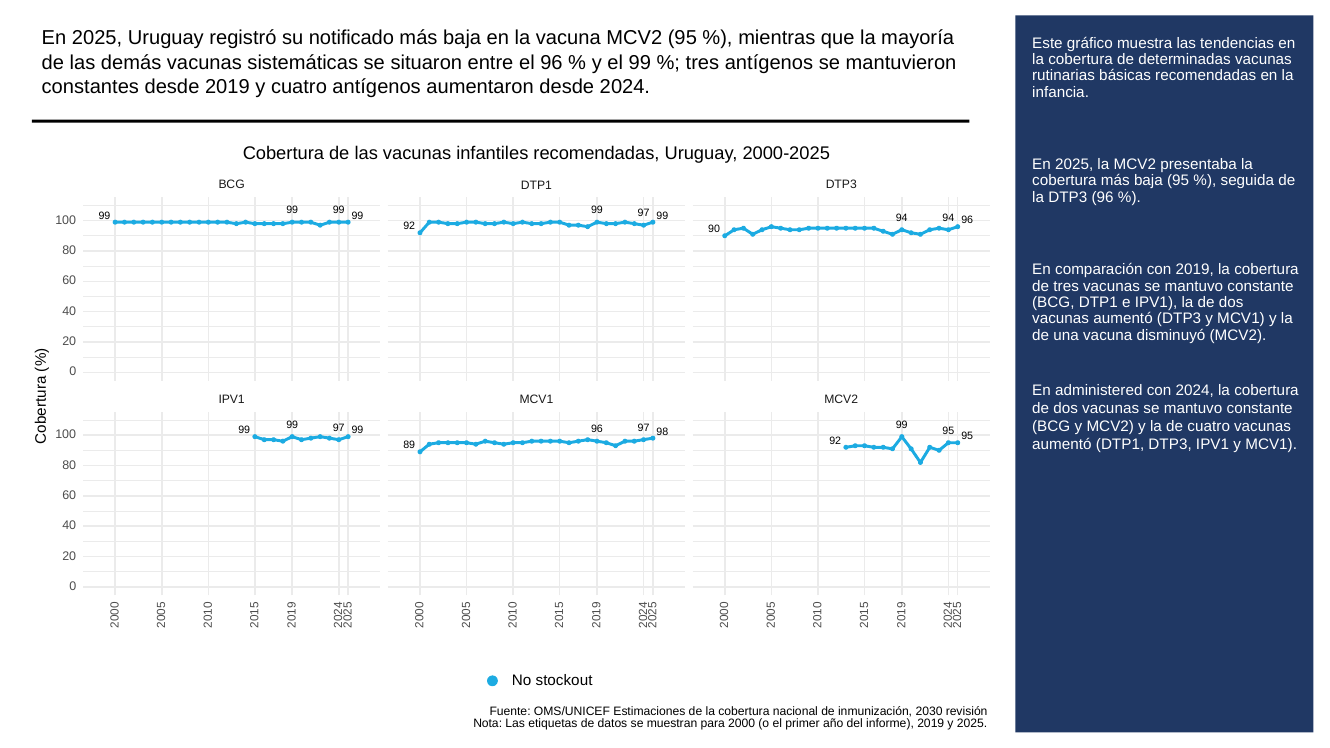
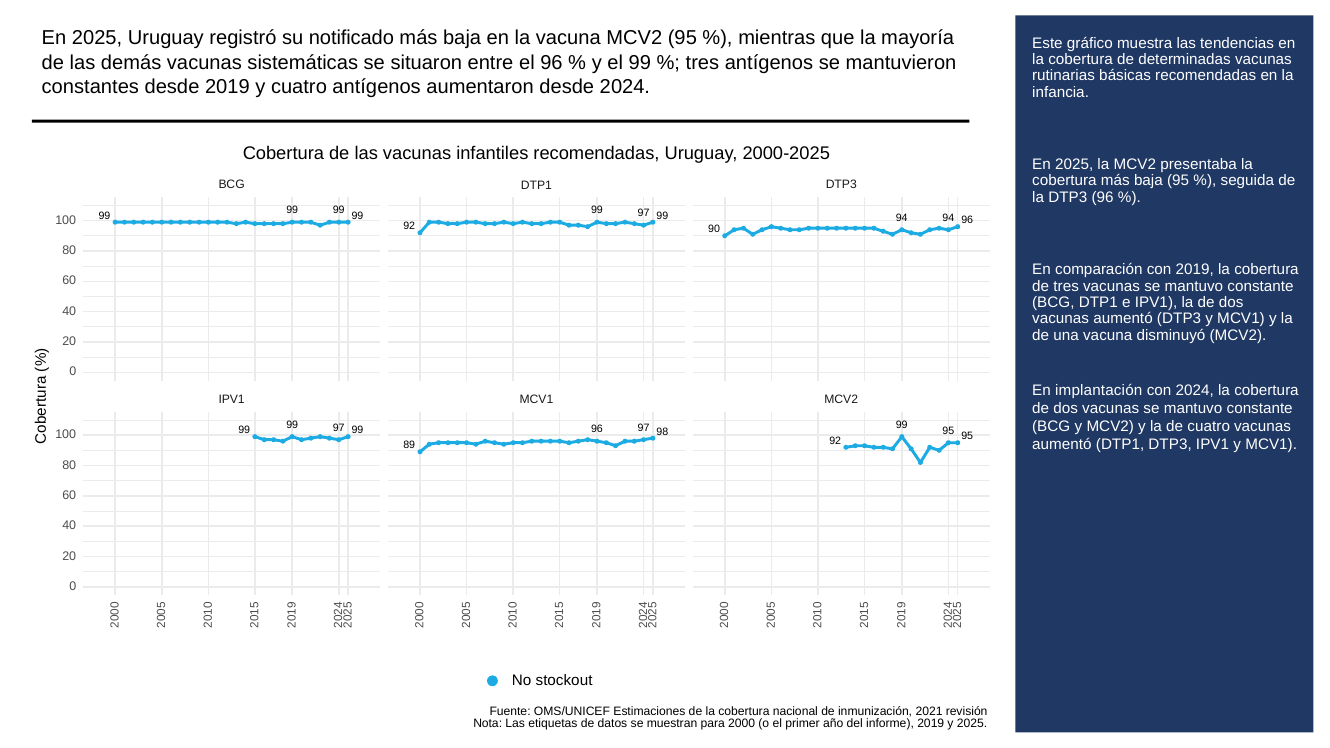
administered: administered -> implantación
2030: 2030 -> 2021
